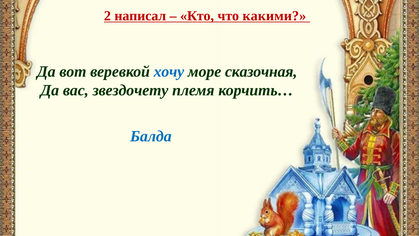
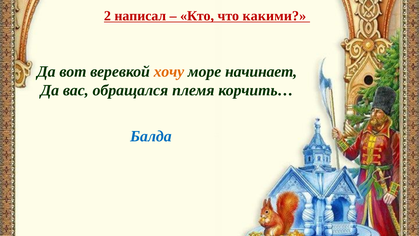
хочу colour: blue -> orange
сказочная: сказочная -> начинает
звездочету: звездочету -> обращался
